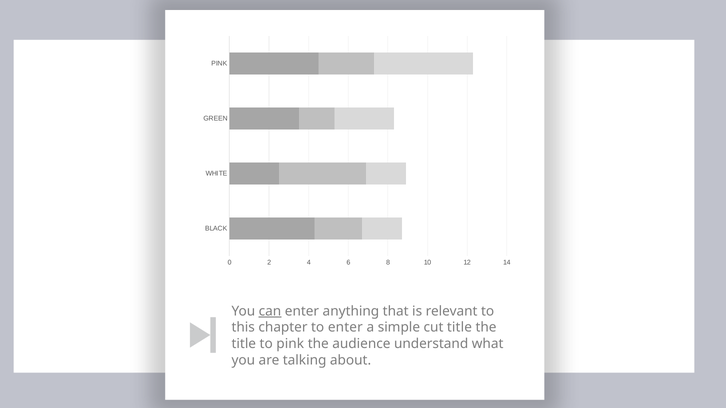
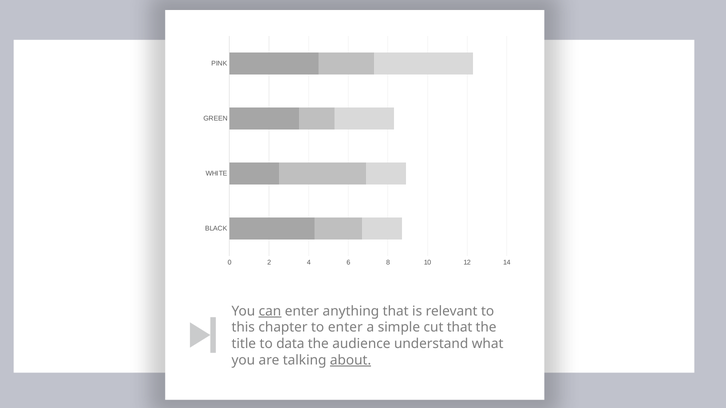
cut title: title -> that
to pink: pink -> data
about underline: none -> present
